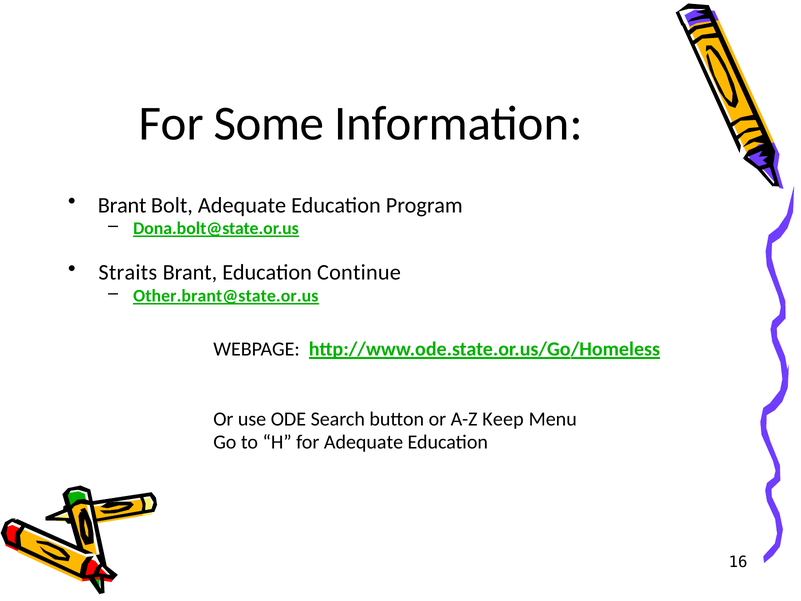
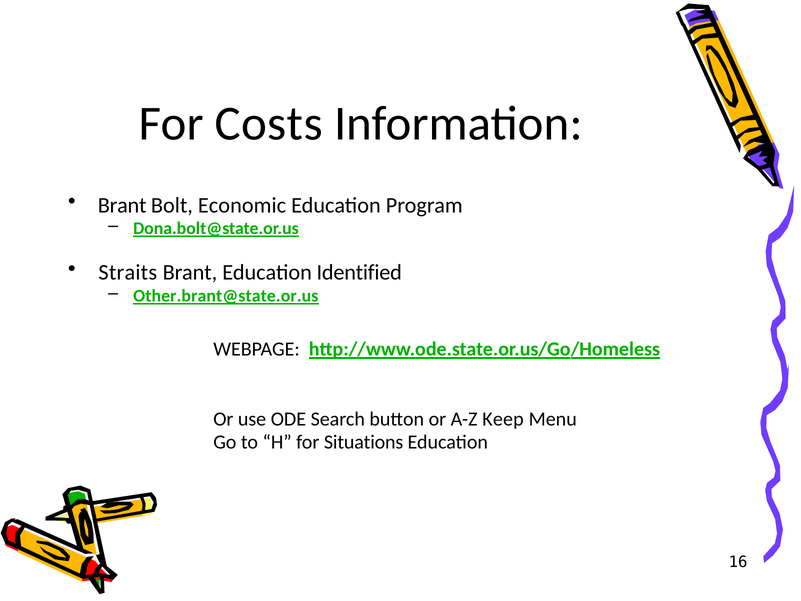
Some: Some -> Costs
Bolt Adequate: Adequate -> Economic
Continue: Continue -> Identified
for Adequate: Adequate -> Situations
